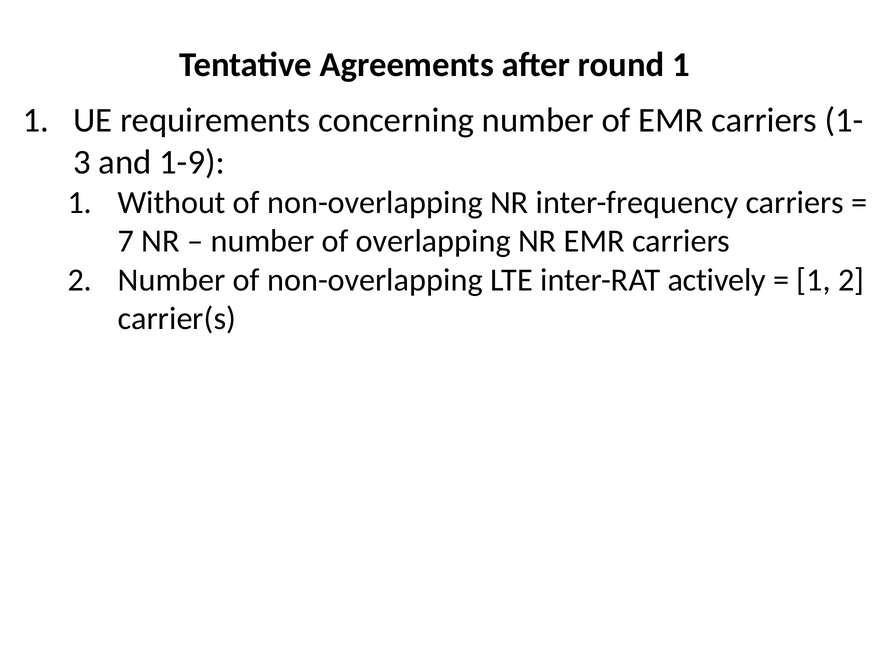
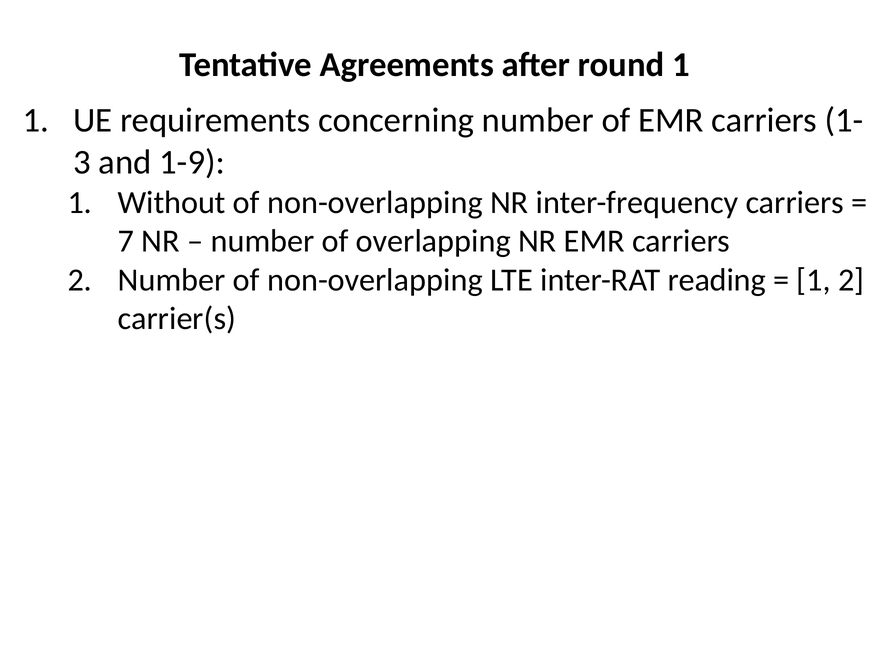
actively: actively -> reading
